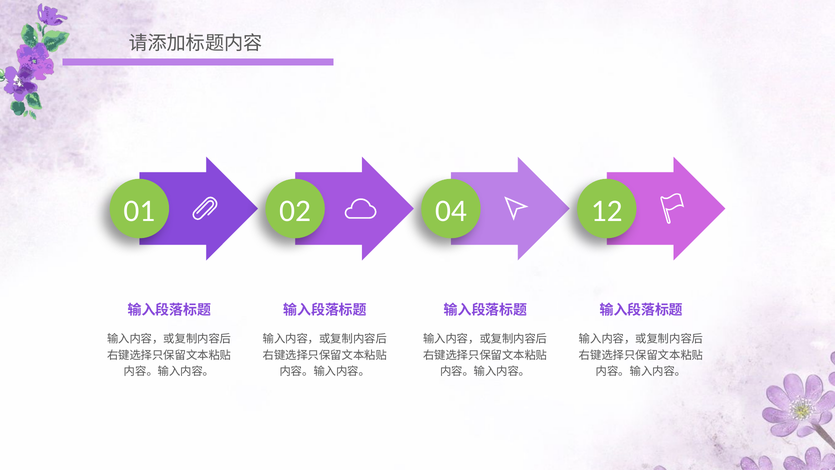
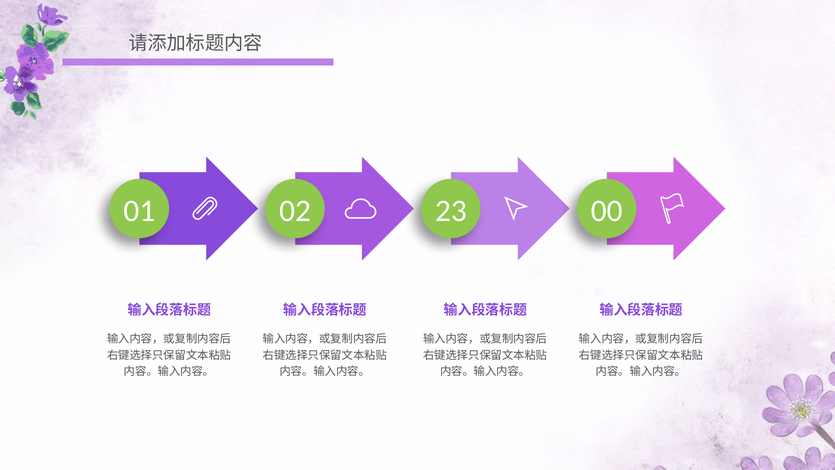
04: 04 -> 23
12: 12 -> 00
